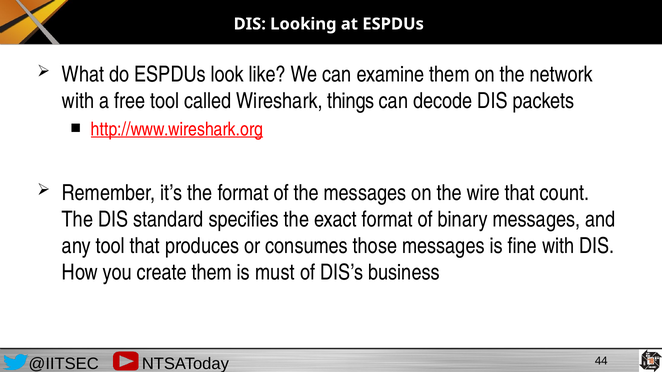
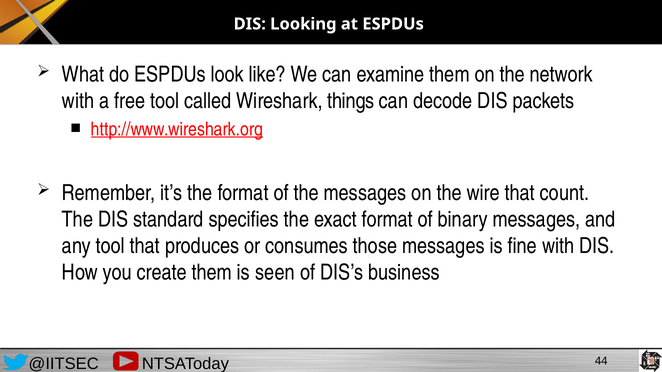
must: must -> seen
